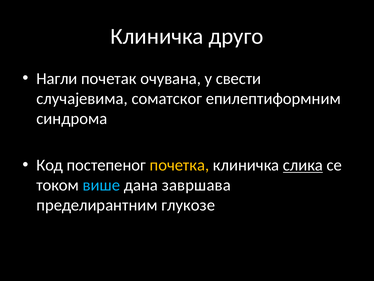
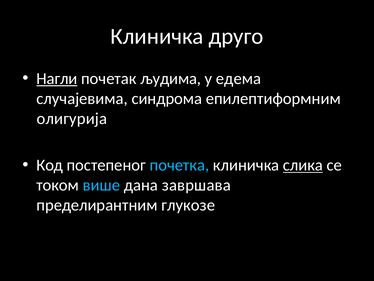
Нагли underline: none -> present
очувана: очувана -> људима
свести: свести -> едема
соматског: соматског -> синдрома
синдрома: синдрома -> олигурија
почетка colour: yellow -> light blue
